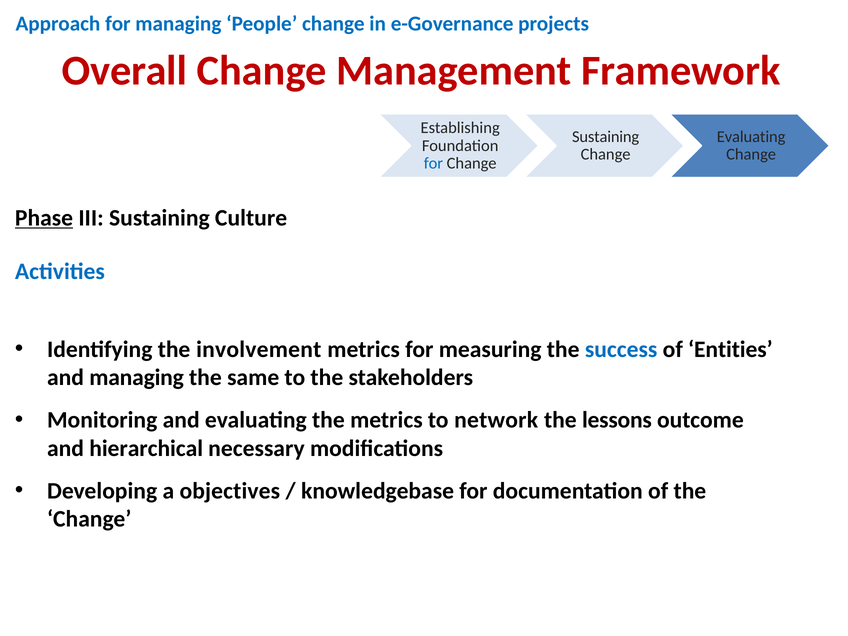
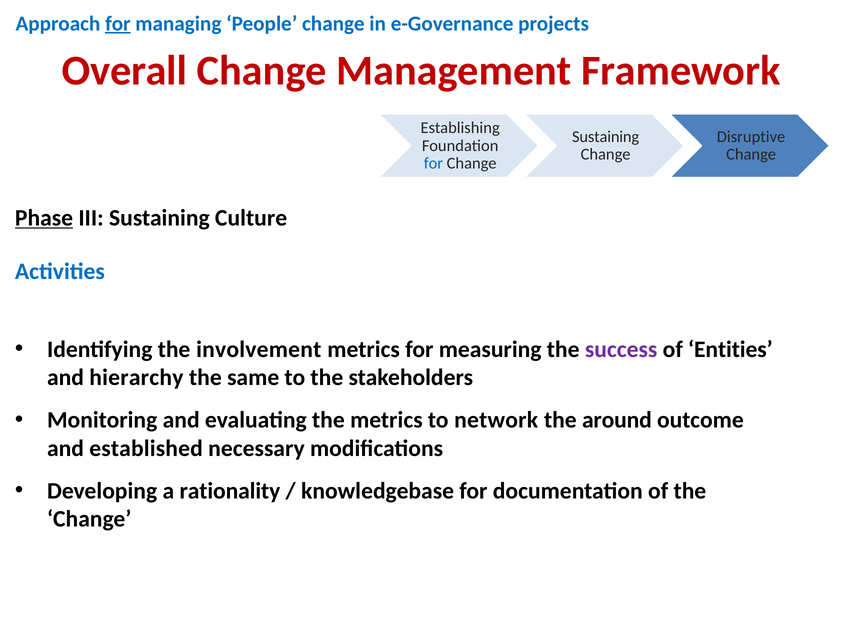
for at (118, 24) underline: none -> present
Evaluating at (751, 137): Evaluating -> Disruptive
success colour: blue -> purple
and managing: managing -> hierarchy
lessons: lessons -> around
hierarchical: hierarchical -> established
objectives: objectives -> rationality
